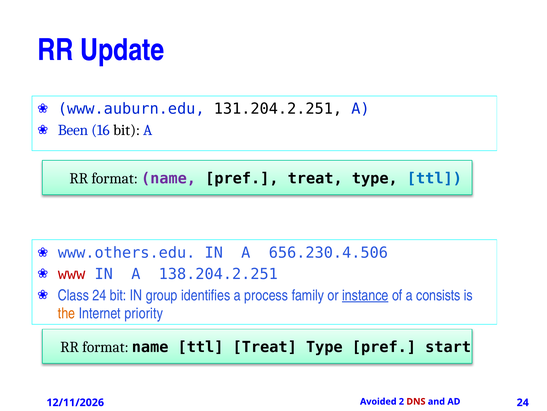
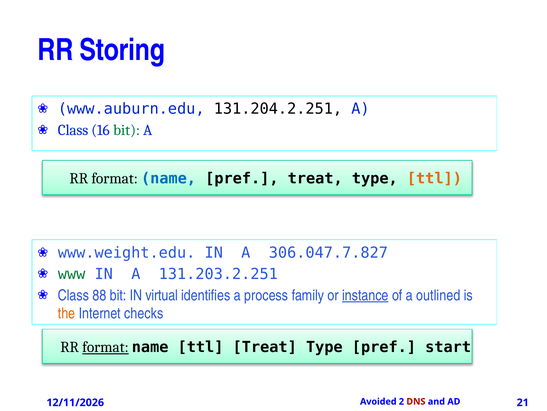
Update: Update -> Storing
Been at (73, 130): Been -> Class
bit at (127, 130) colour: black -> green
name at (169, 178) colour: purple -> blue
ttl at (434, 178) colour: blue -> orange
www.others.edu: www.others.edu -> www.weight.edu
656.230.4.506: 656.230.4.506 -> 306.047.7.827
www colour: red -> green
138.204.2.251: 138.204.2.251 -> 131.203.2.251
Class 24: 24 -> 88
group: group -> virtual
consists: consists -> outlined
priority: priority -> checks
format at (105, 347) underline: none -> present
AD 24: 24 -> 21
